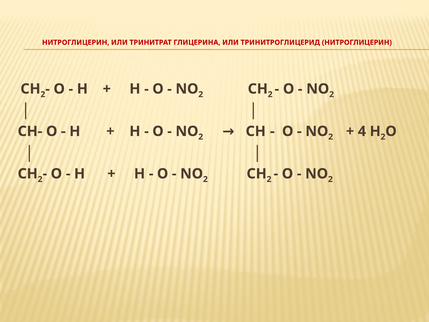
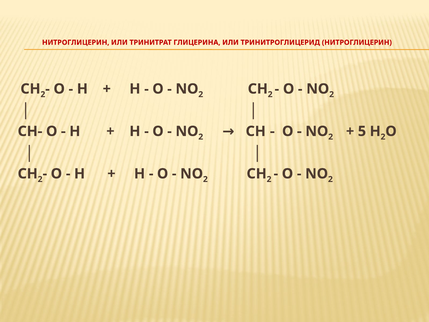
4: 4 -> 5
